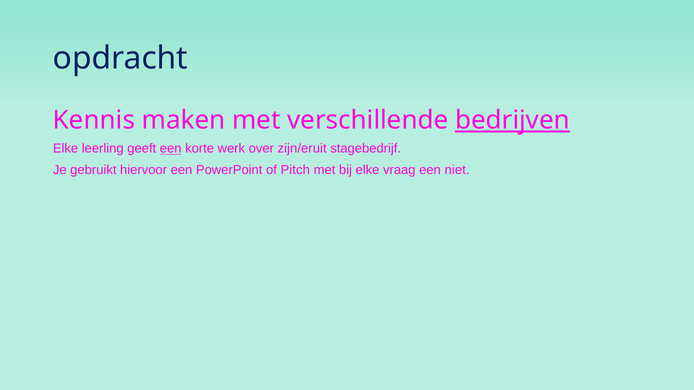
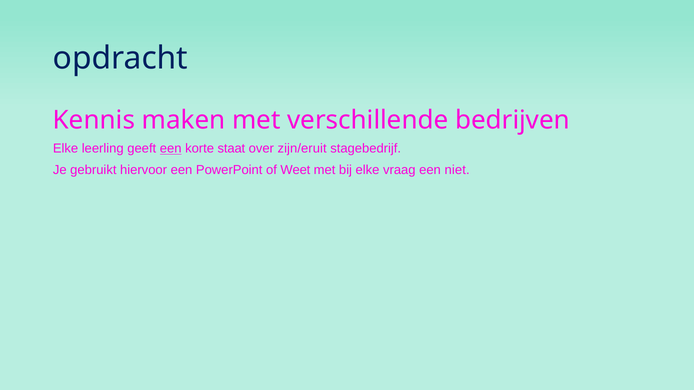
bedrijven underline: present -> none
werk: werk -> staat
Pitch: Pitch -> Weet
